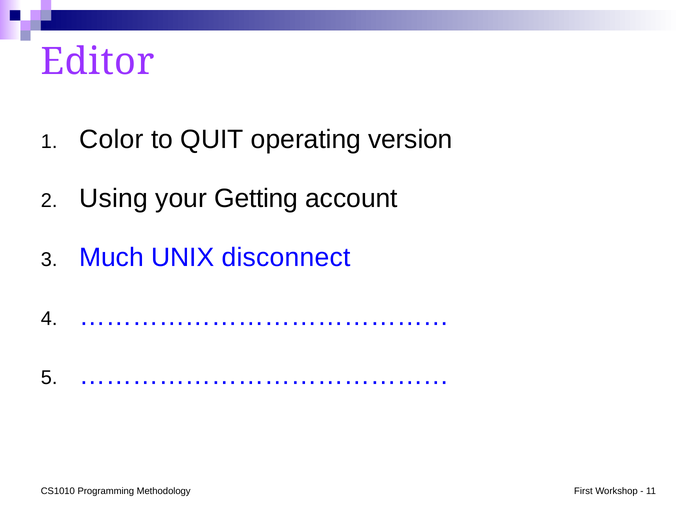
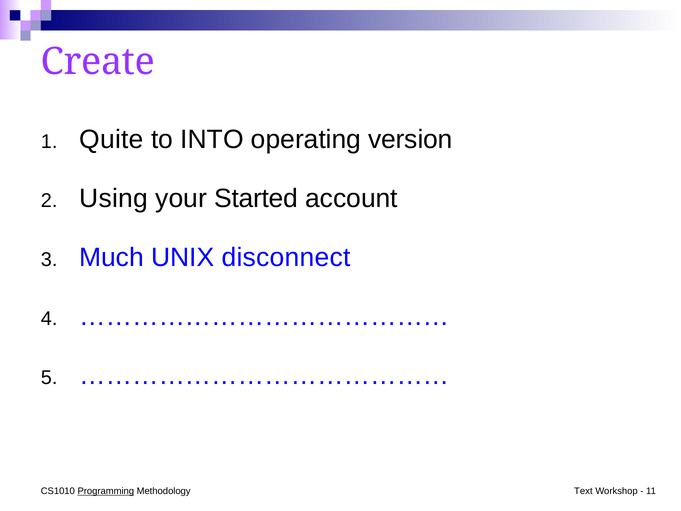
Editor: Editor -> Create
Color: Color -> Quite
QUIT: QUIT -> INTO
Getting: Getting -> Started
Programming underline: none -> present
First: First -> Text
